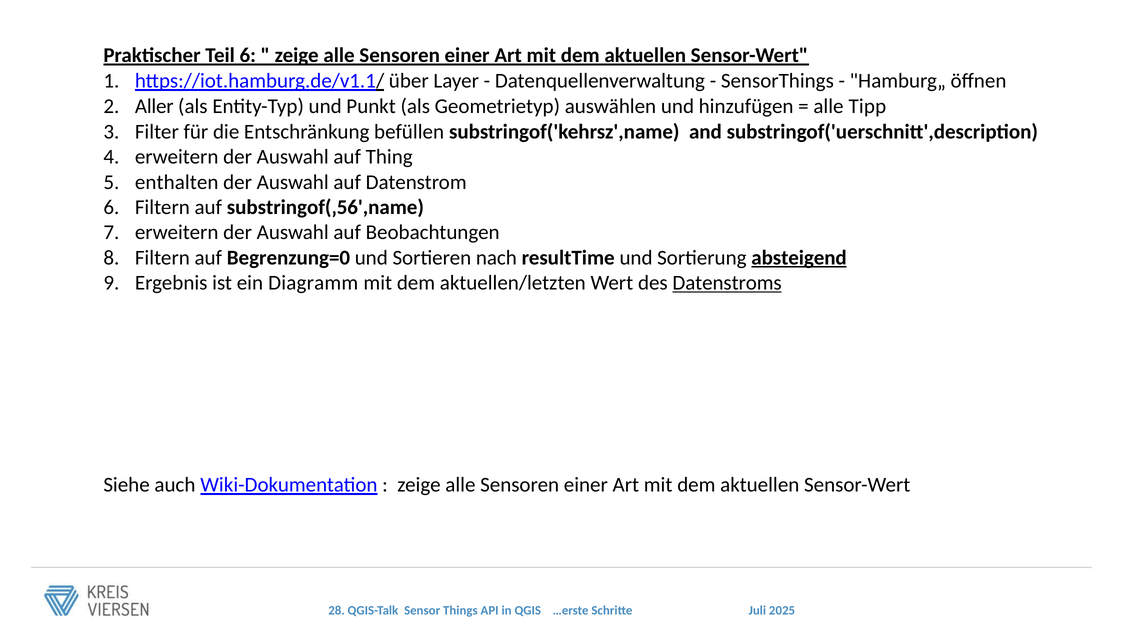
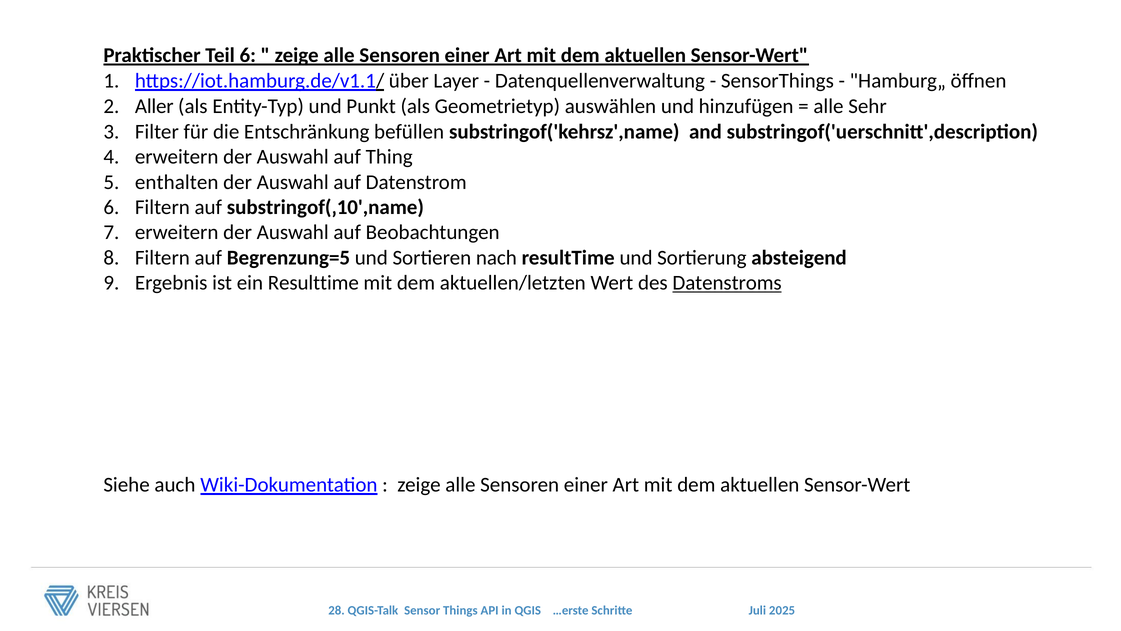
Tipp: Tipp -> Sehr
substringof(‚56',name: substringof(‚56',name -> substringof(‚10',name
Begrenzung=0: Begrenzung=0 -> Begrenzung=5
absteigend underline: present -> none
ein Diagramm: Diagramm -> Resulttime
